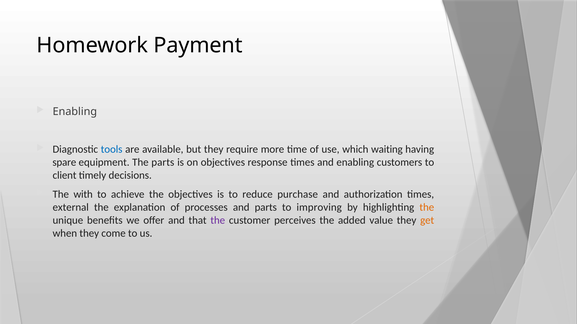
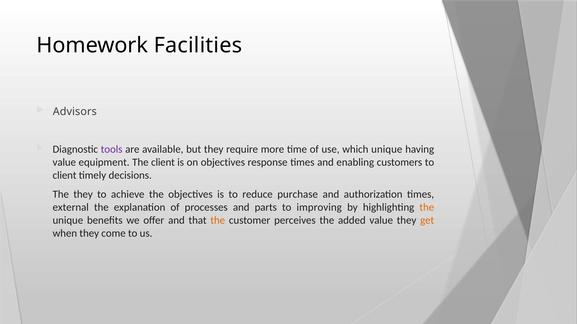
Payment: Payment -> Facilities
Enabling at (75, 112): Enabling -> Advisors
tools colour: blue -> purple
which waiting: waiting -> unique
spare at (64, 163): spare -> value
The parts: parts -> client
The with: with -> they
the at (218, 221) colour: purple -> orange
